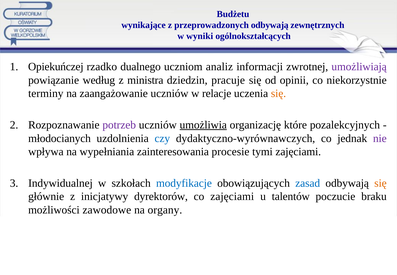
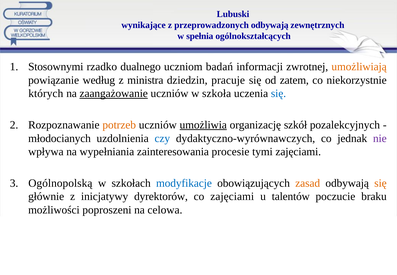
Budżetu: Budżetu -> Lubuski
wyniki: wyniki -> spełnia
Opiekuńczej: Opiekuńczej -> Stosownymi
analiz: analiz -> badań
umożliwiają colour: purple -> orange
opinii: opinii -> zatem
terminy: terminy -> których
zaangażowanie underline: none -> present
relacje: relacje -> szkoła
się at (278, 93) colour: orange -> blue
potrzeb colour: purple -> orange
które: które -> szkół
Indywidualnej: Indywidualnej -> Ogólnopolską
zasad colour: blue -> orange
zawodowe: zawodowe -> poproszeni
organy: organy -> celowa
